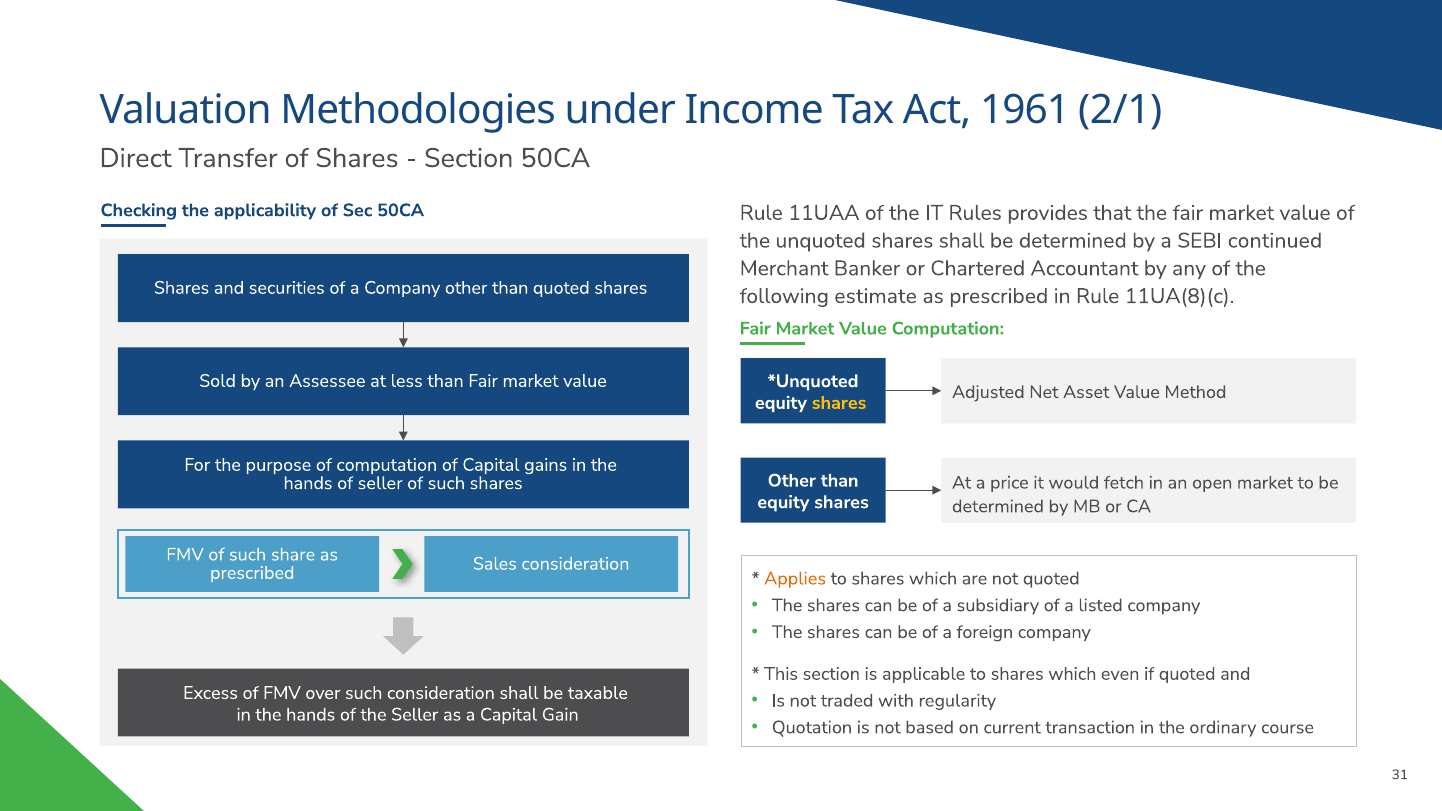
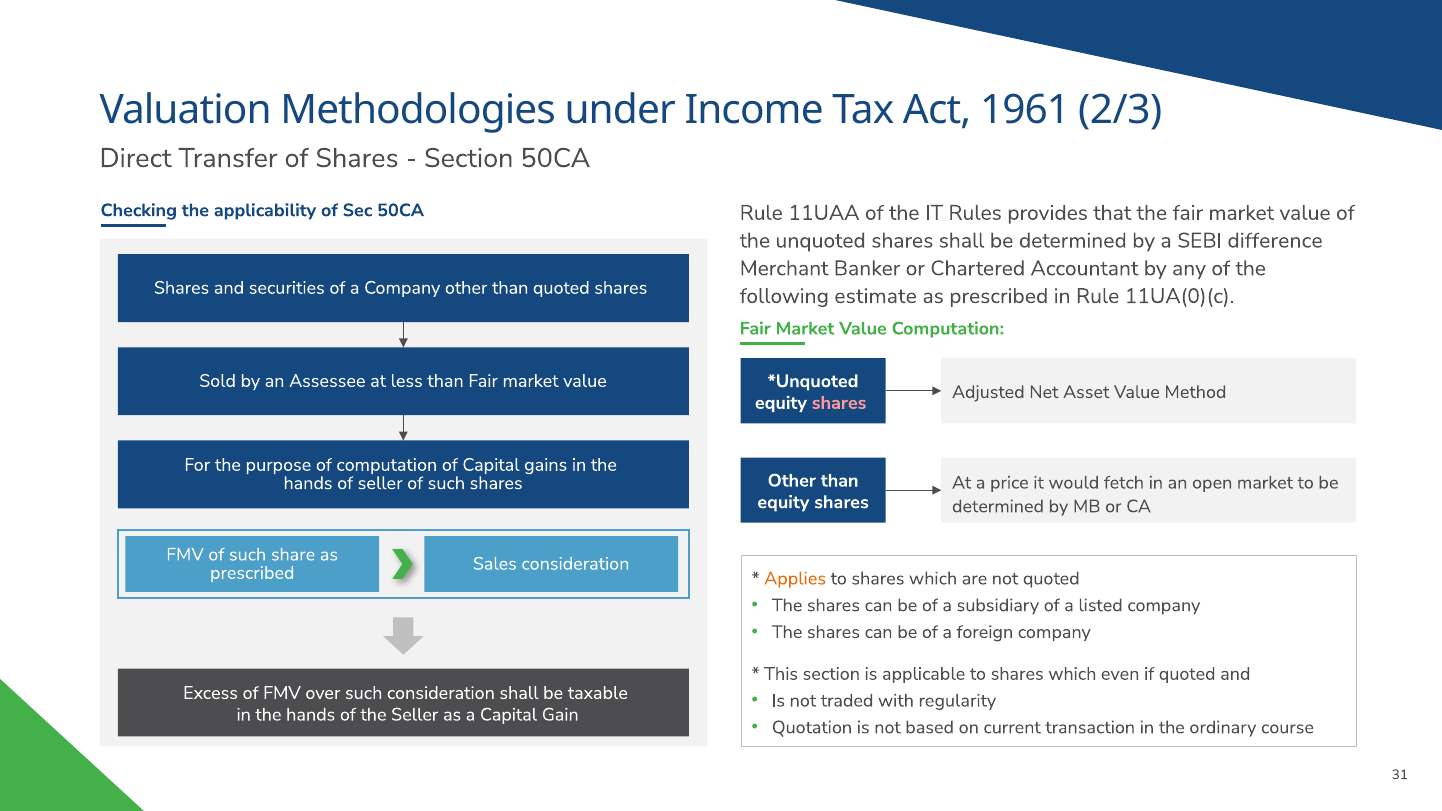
2/1: 2/1 -> 2/3
continued: continued -> difference
11UA(8)(c: 11UA(8)(c -> 11UA(0)(c
shares at (839, 403) colour: yellow -> pink
